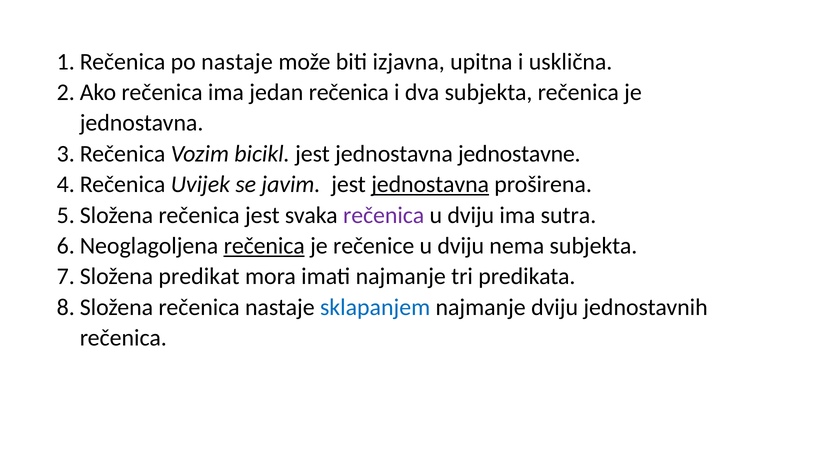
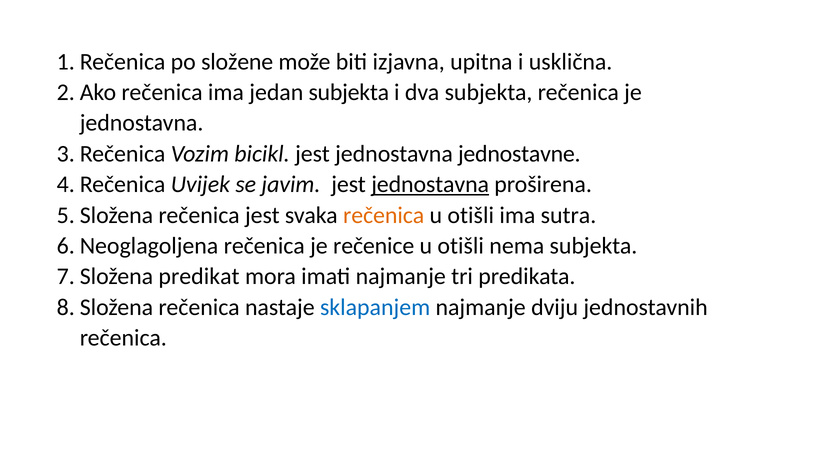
po nastaje: nastaje -> složene
jedan rečenica: rečenica -> subjekta
rečenica at (384, 215) colour: purple -> orange
dviju at (471, 215): dviju -> otišli
rečenica at (264, 246) underline: present -> none
dviju at (461, 246): dviju -> otišli
